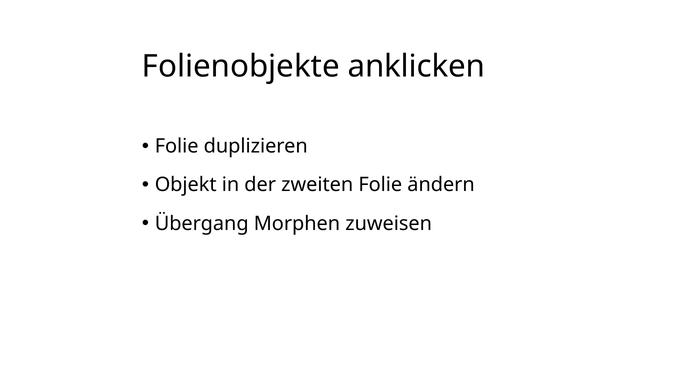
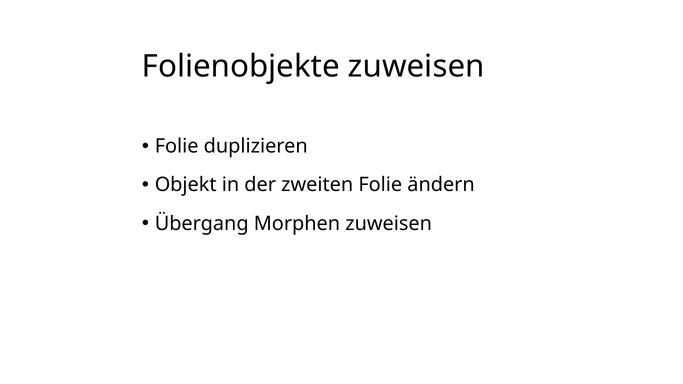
Folienobjekte anklicken: anklicken -> zuweisen
